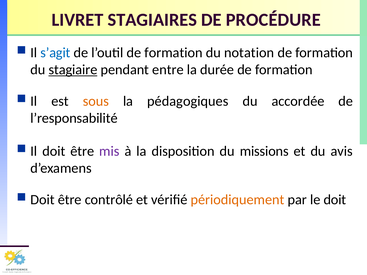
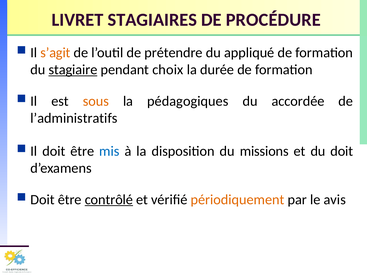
s’agit colour: blue -> orange
l’outil de formation: formation -> prétendre
notation: notation -> appliqué
entre: entre -> choix
l’responsabilité: l’responsabilité -> l’administratifs
mis colour: purple -> blue
du avis: avis -> doit
contrôlé underline: none -> present
le doit: doit -> avis
